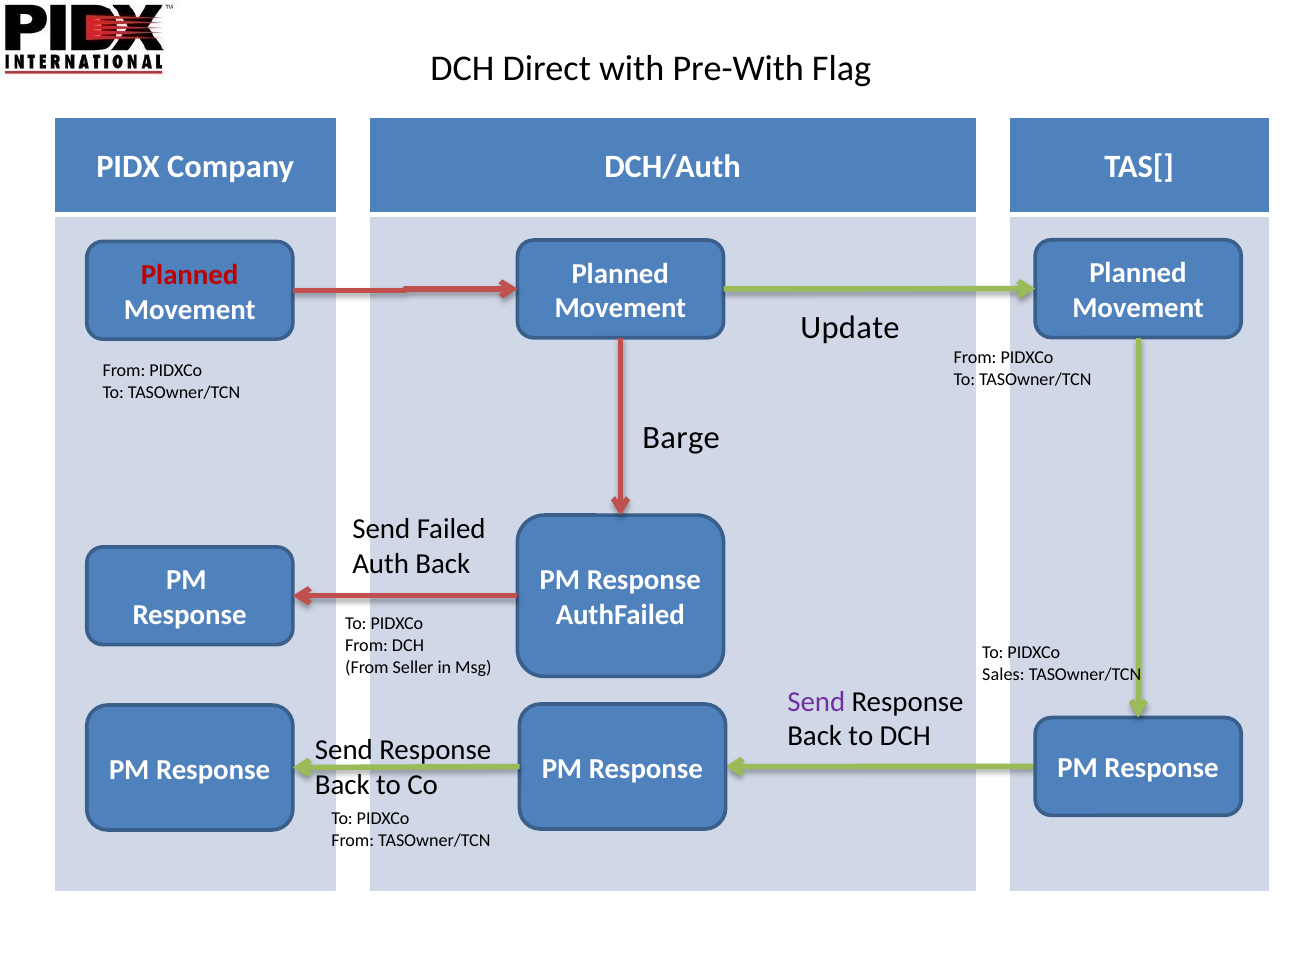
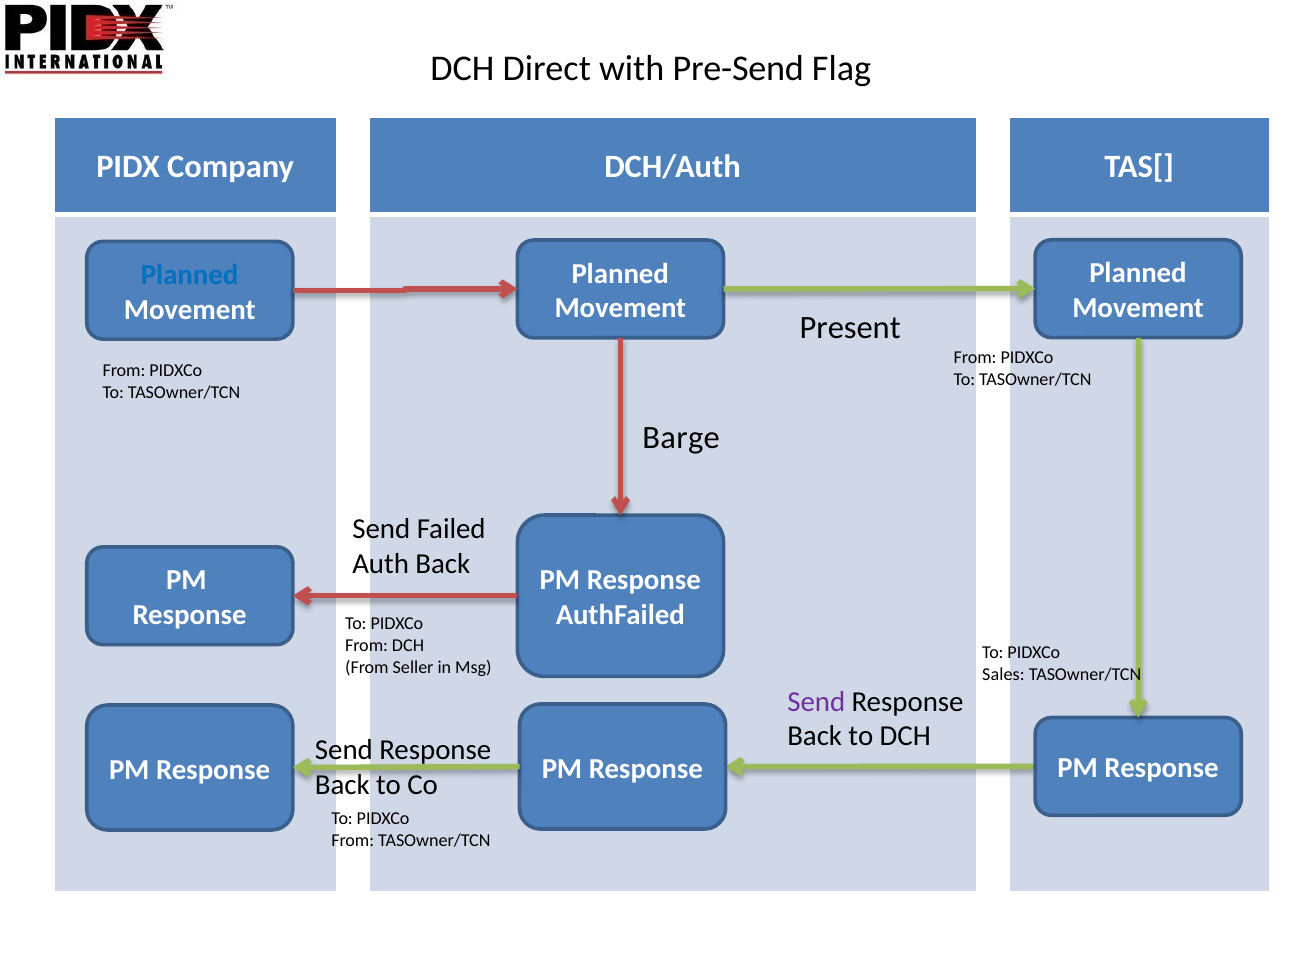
Pre-With: Pre-With -> Pre-Send
Planned at (190, 275) colour: red -> blue
Update: Update -> Present
